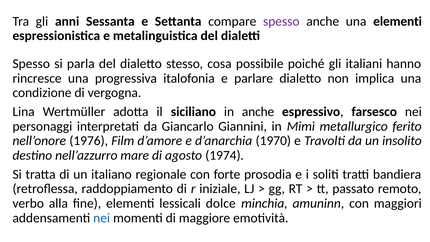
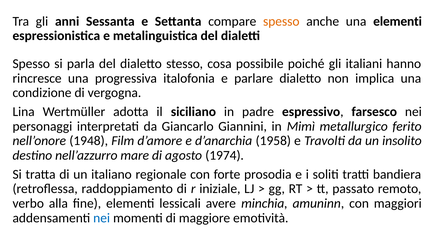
spesso at (281, 21) colour: purple -> orange
in anche: anche -> padre
1976: 1976 -> 1948
1970: 1970 -> 1958
dolce: dolce -> avere
